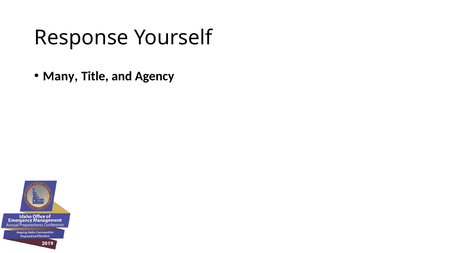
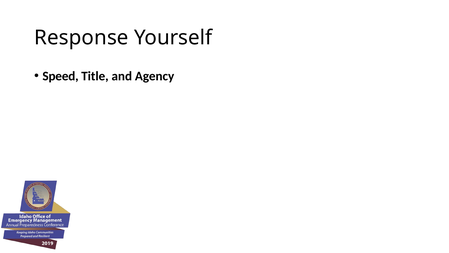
Many: Many -> Speed
